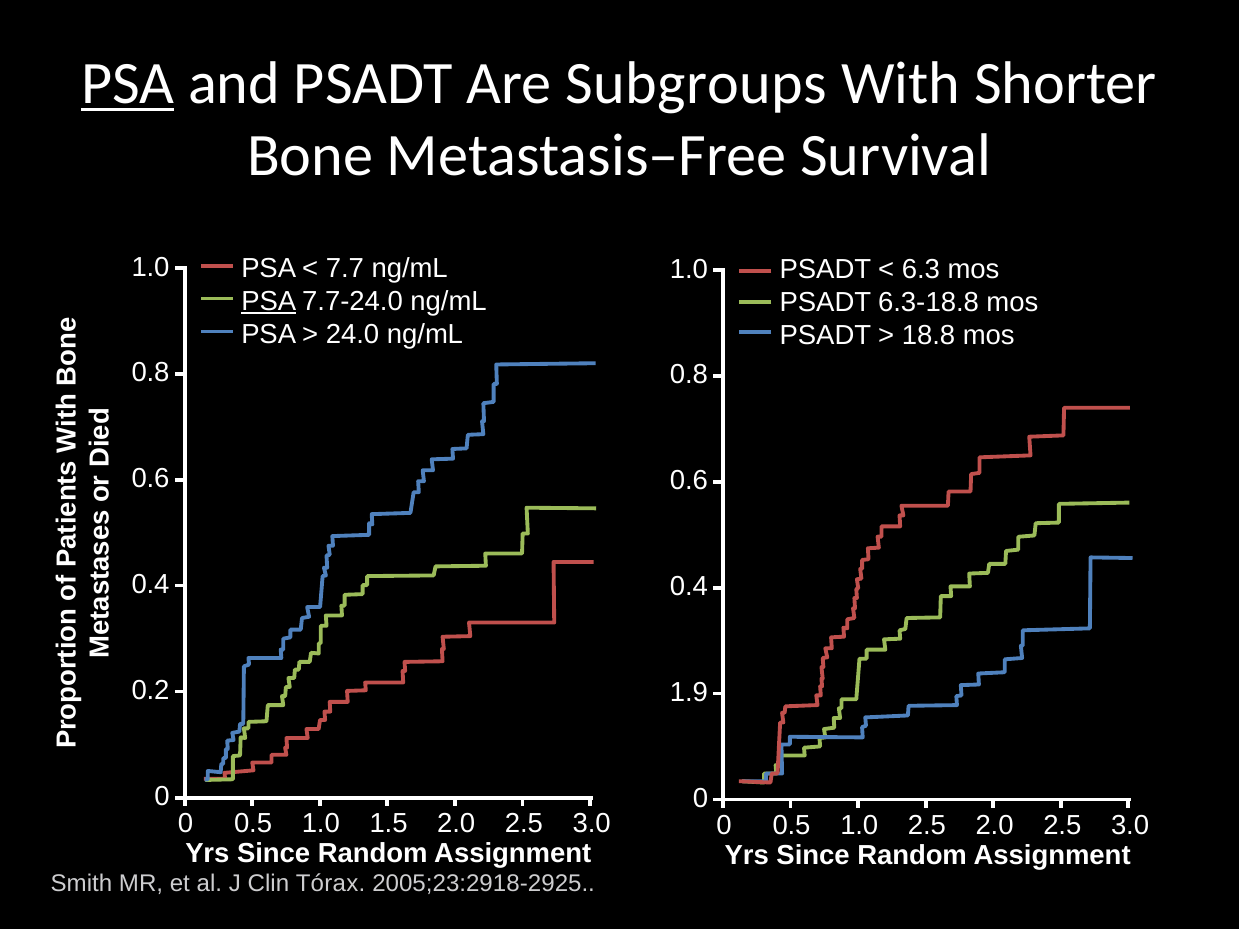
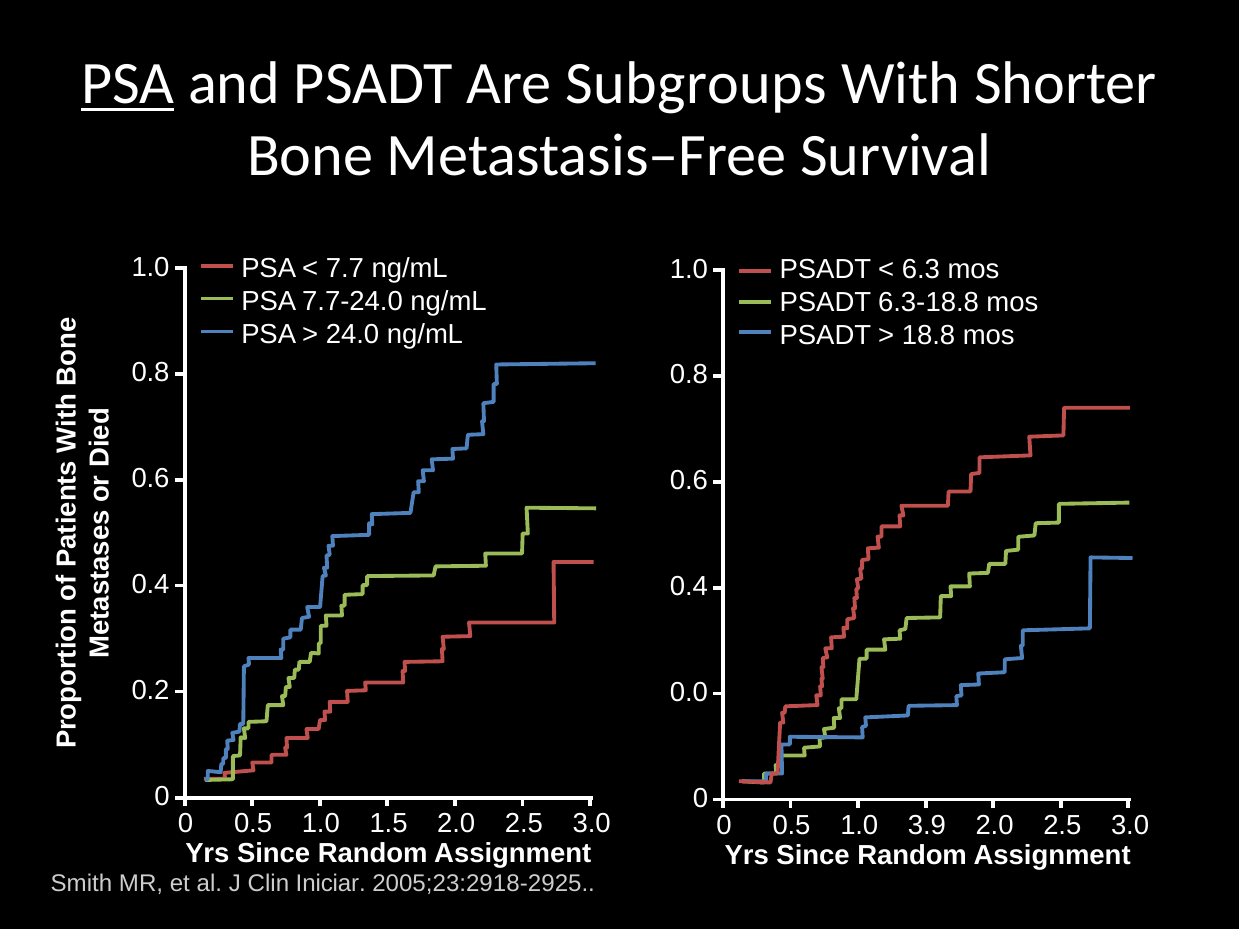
PSA at (269, 301) underline: present -> none
1.9: 1.9 -> 0.0
1.0 2.5: 2.5 -> 3.9
Tórax: Tórax -> Iniciar
